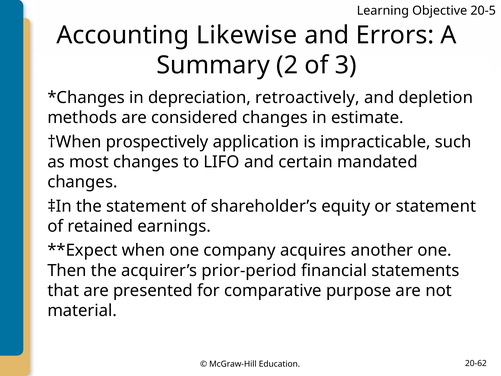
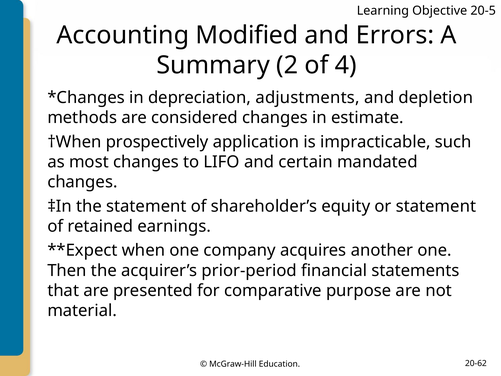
Likewise: Likewise -> Modified
3: 3 -> 4
retroactively: retroactively -> adjustments
